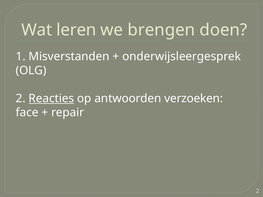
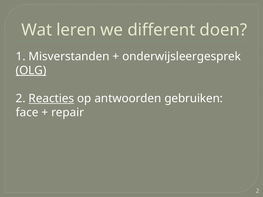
brengen: brengen -> different
OLG underline: none -> present
verzoeken: verzoeken -> gebruiken
